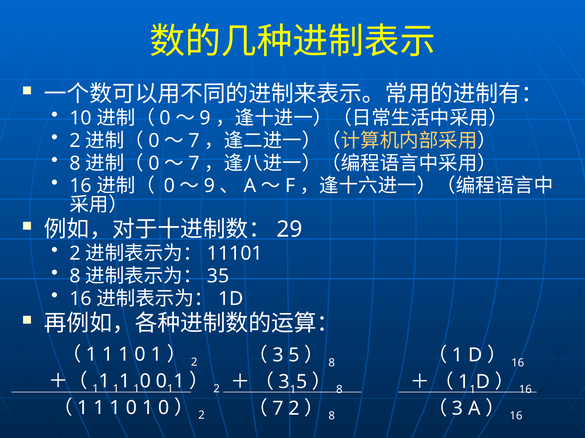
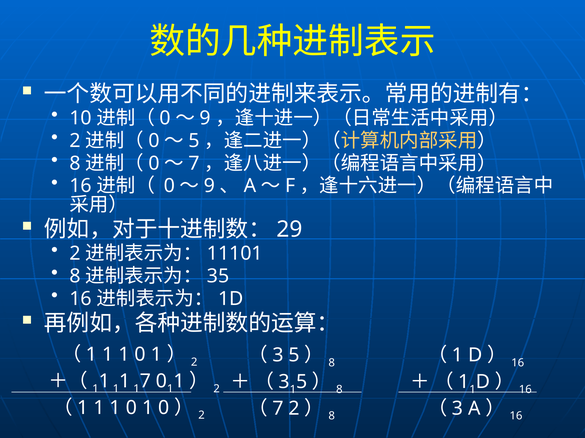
7 at (194, 141): 7 -> 5
0 at (145, 382): 0 -> 7
